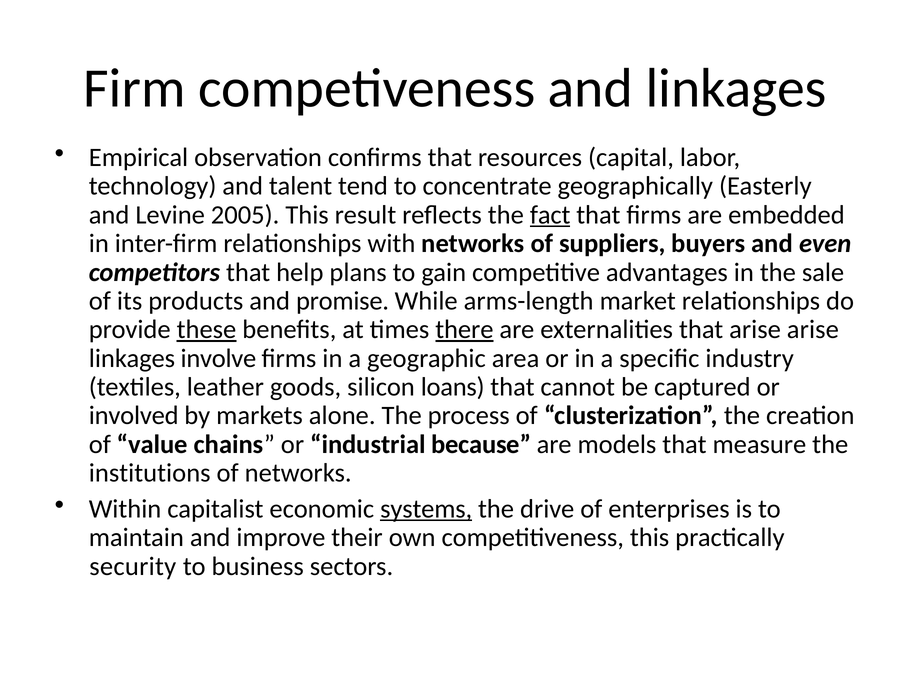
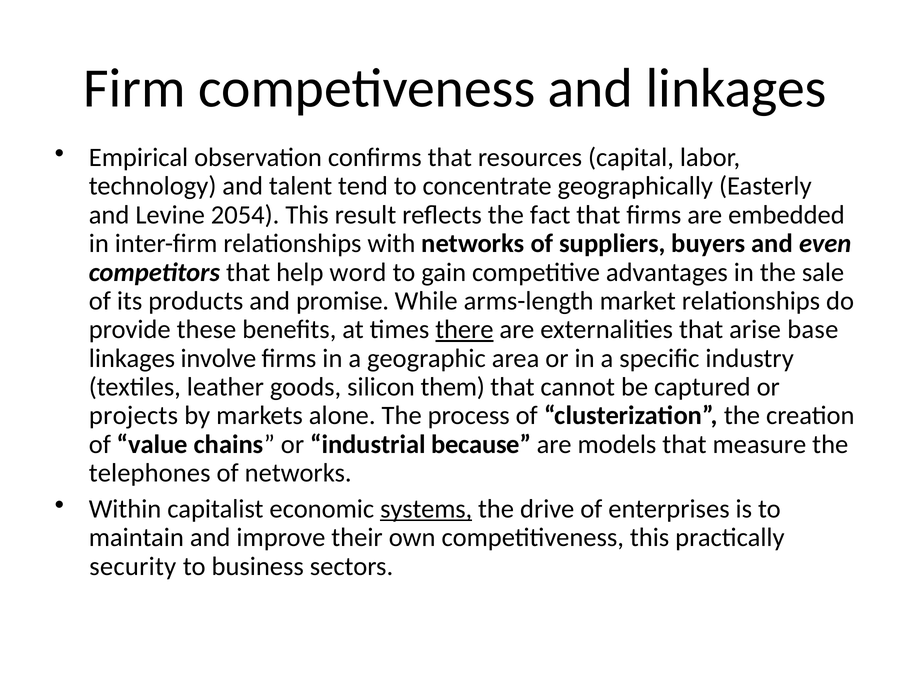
2005: 2005 -> 2054
fact underline: present -> none
plans: plans -> word
these underline: present -> none
arise arise: arise -> base
loans: loans -> them
involved: involved -> projects
institutions: institutions -> telephones
